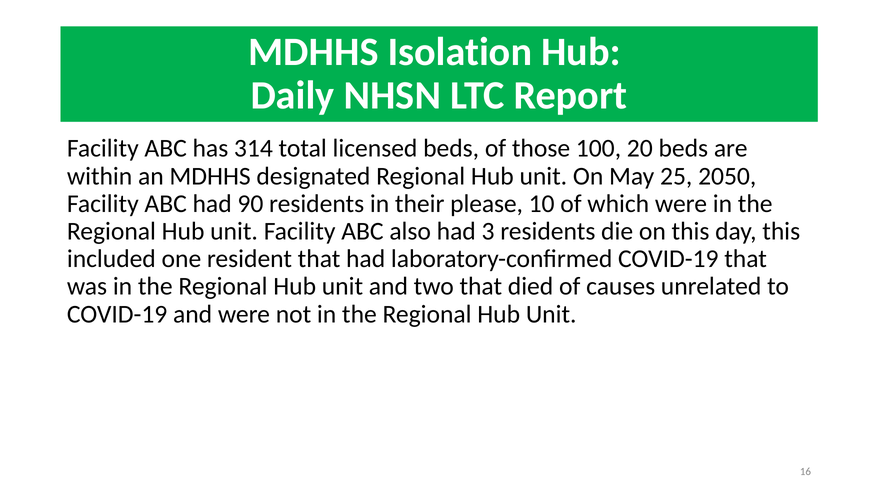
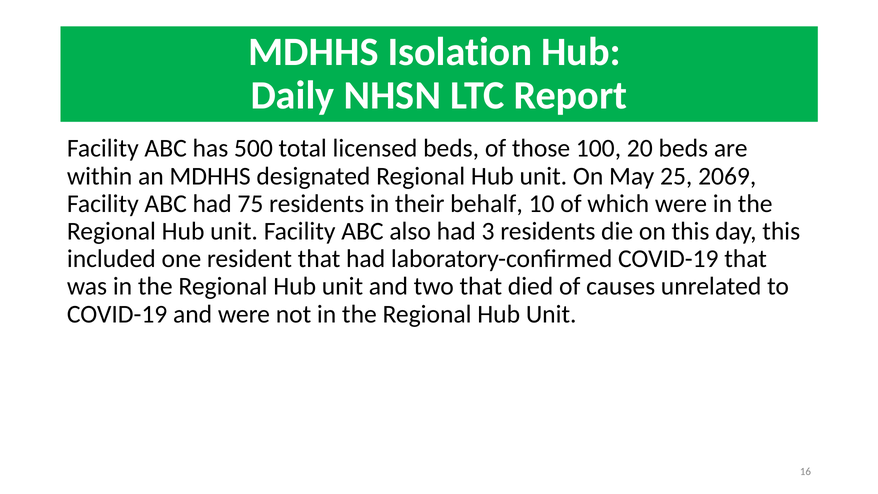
314: 314 -> 500
2050: 2050 -> 2069
90: 90 -> 75
please: please -> behalf
